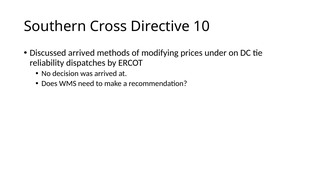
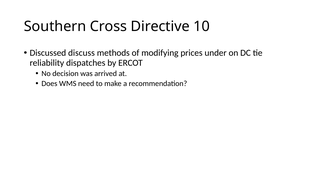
Discussed arrived: arrived -> discuss
